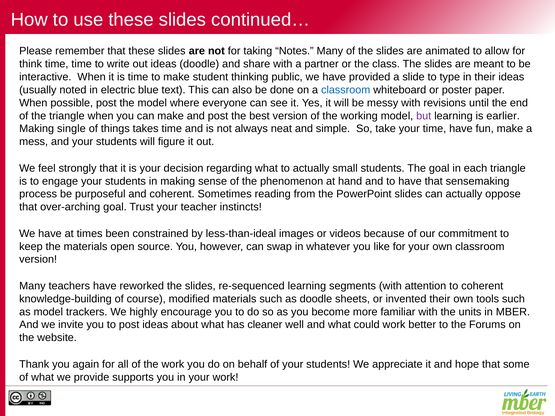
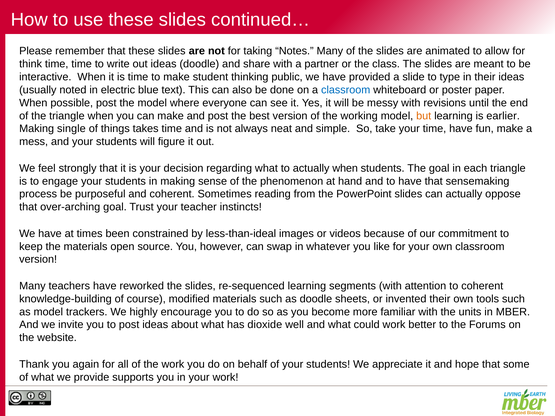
but colour: purple -> orange
actually small: small -> when
cleaner: cleaner -> dioxide
